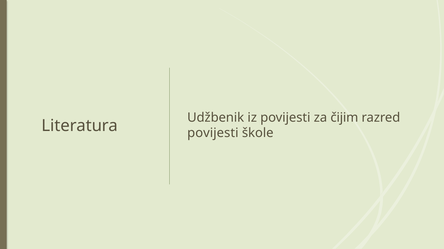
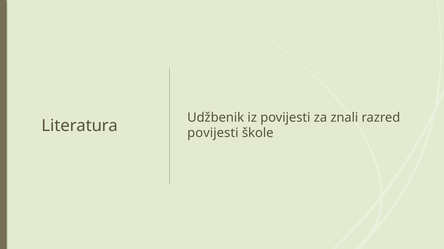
čijim: čijim -> znali
